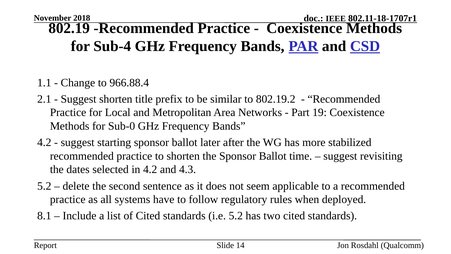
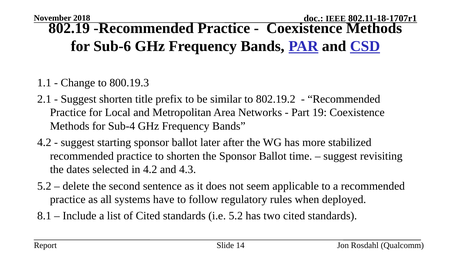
Sub-4: Sub-4 -> Sub-6
966.88.4: 966.88.4 -> 800.19.3
Sub-0: Sub-0 -> Sub-4
